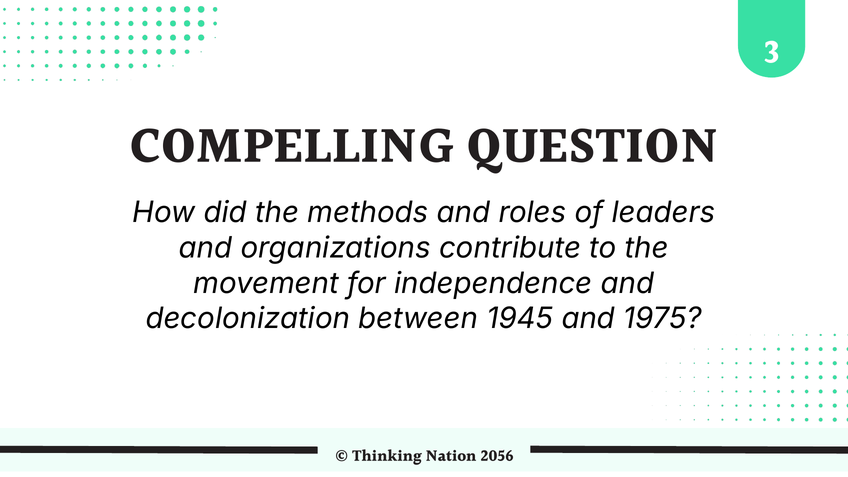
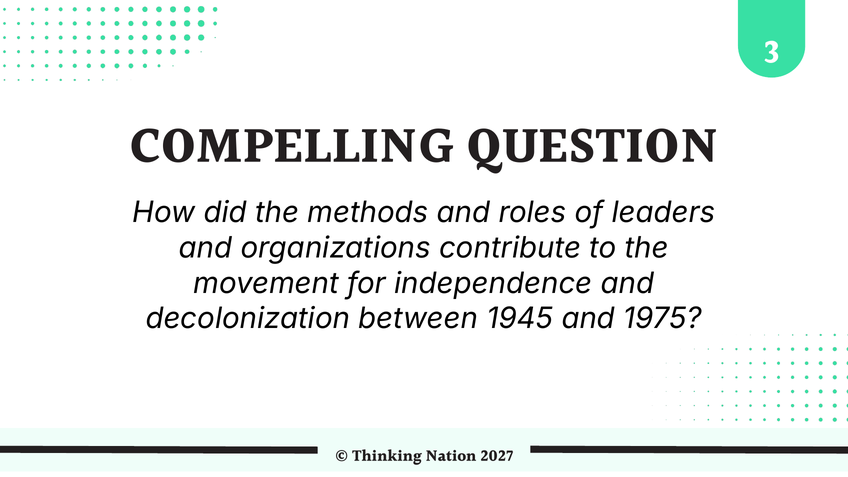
2056: 2056 -> 2027
